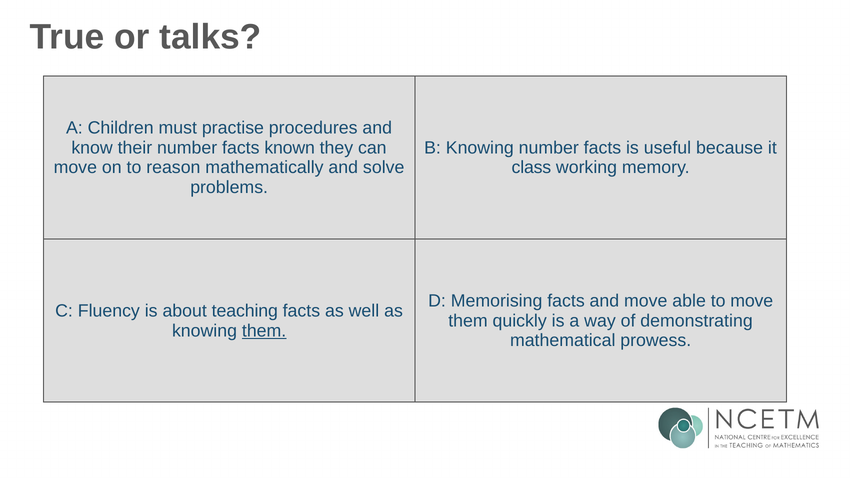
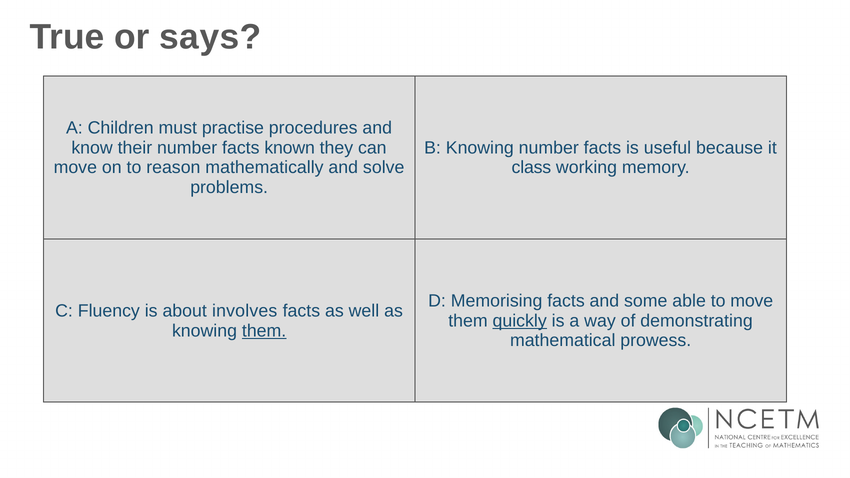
talks: talks -> says
and move: move -> some
teaching: teaching -> involves
quickly underline: none -> present
